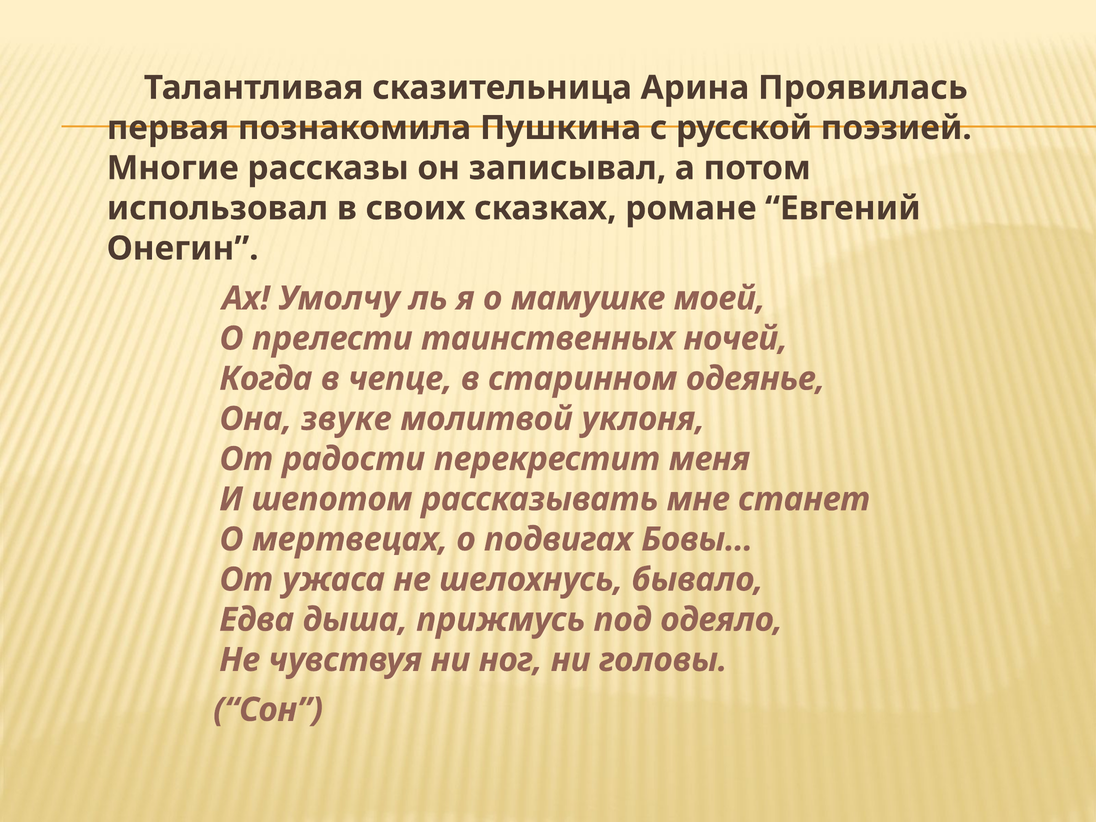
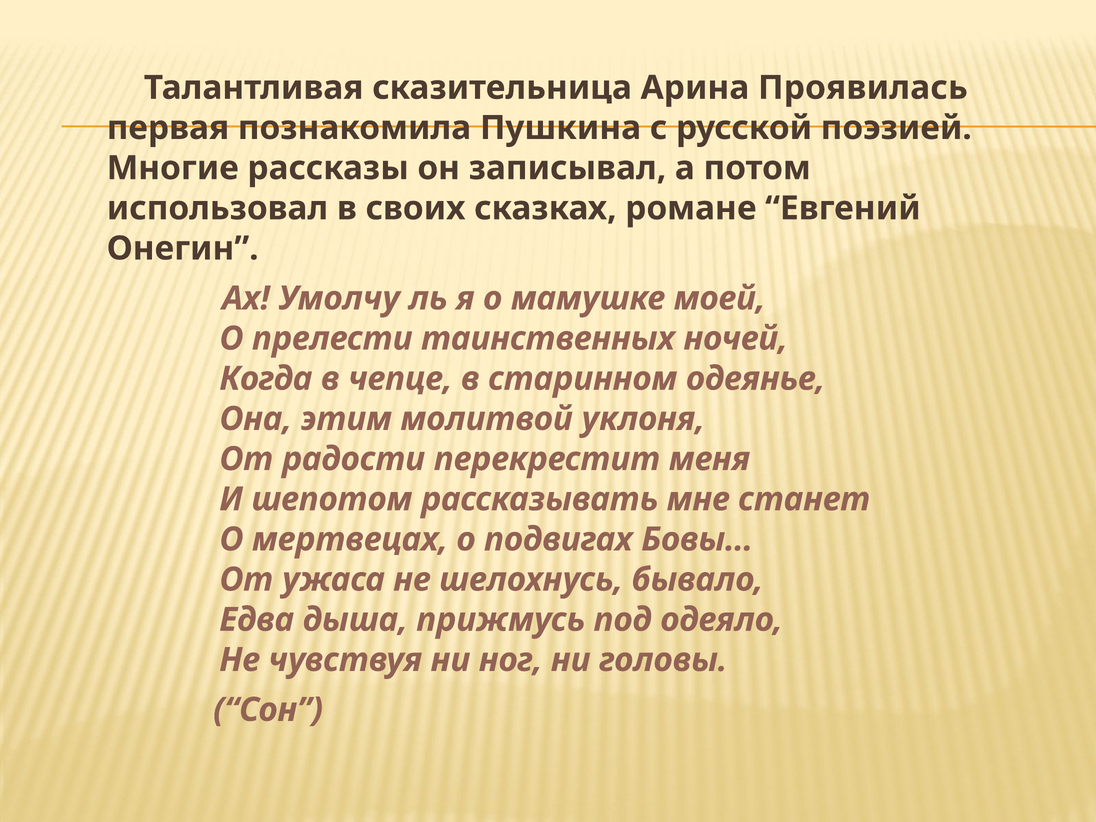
звуке: звуке -> этим
